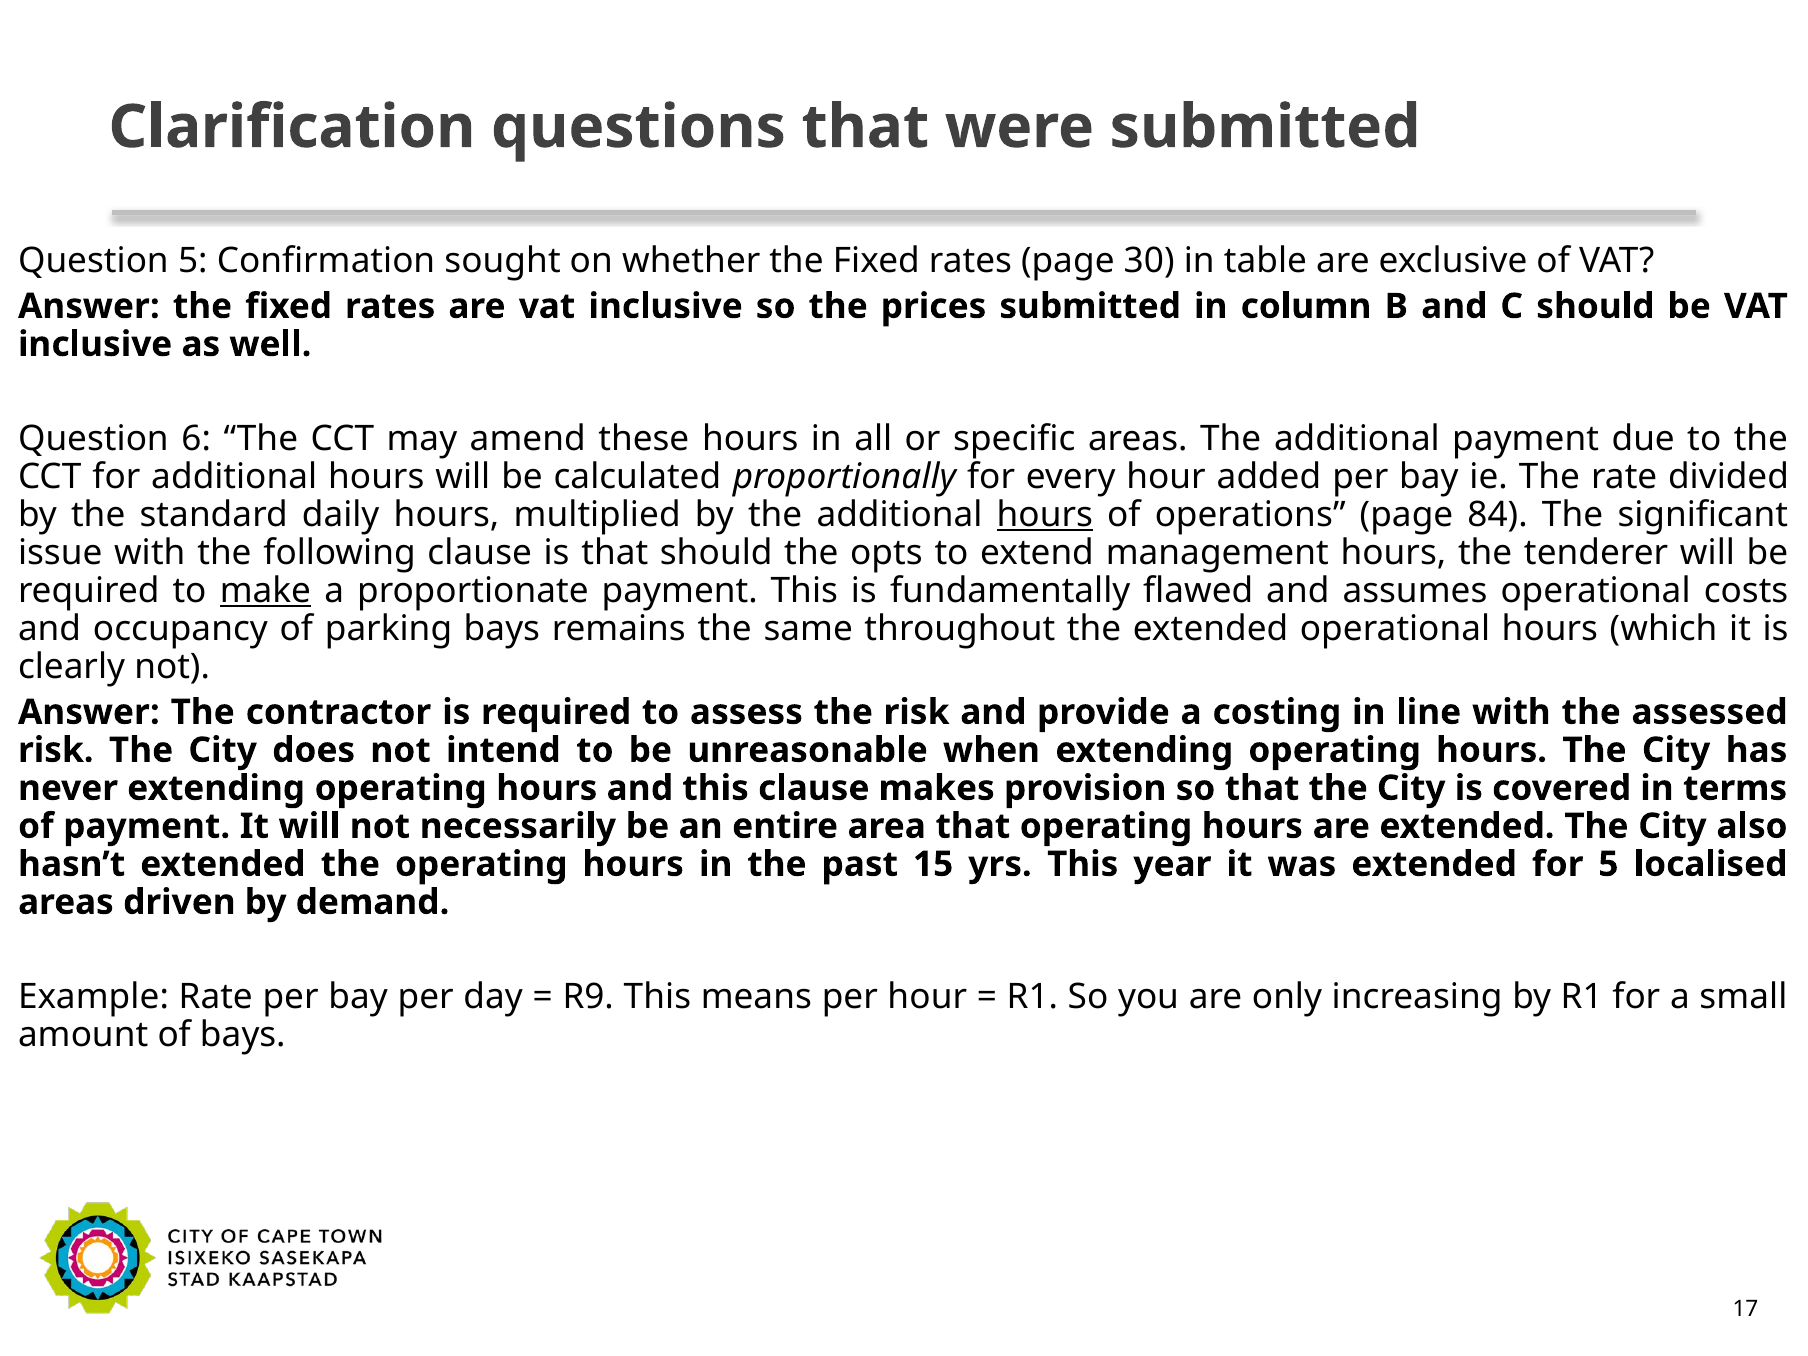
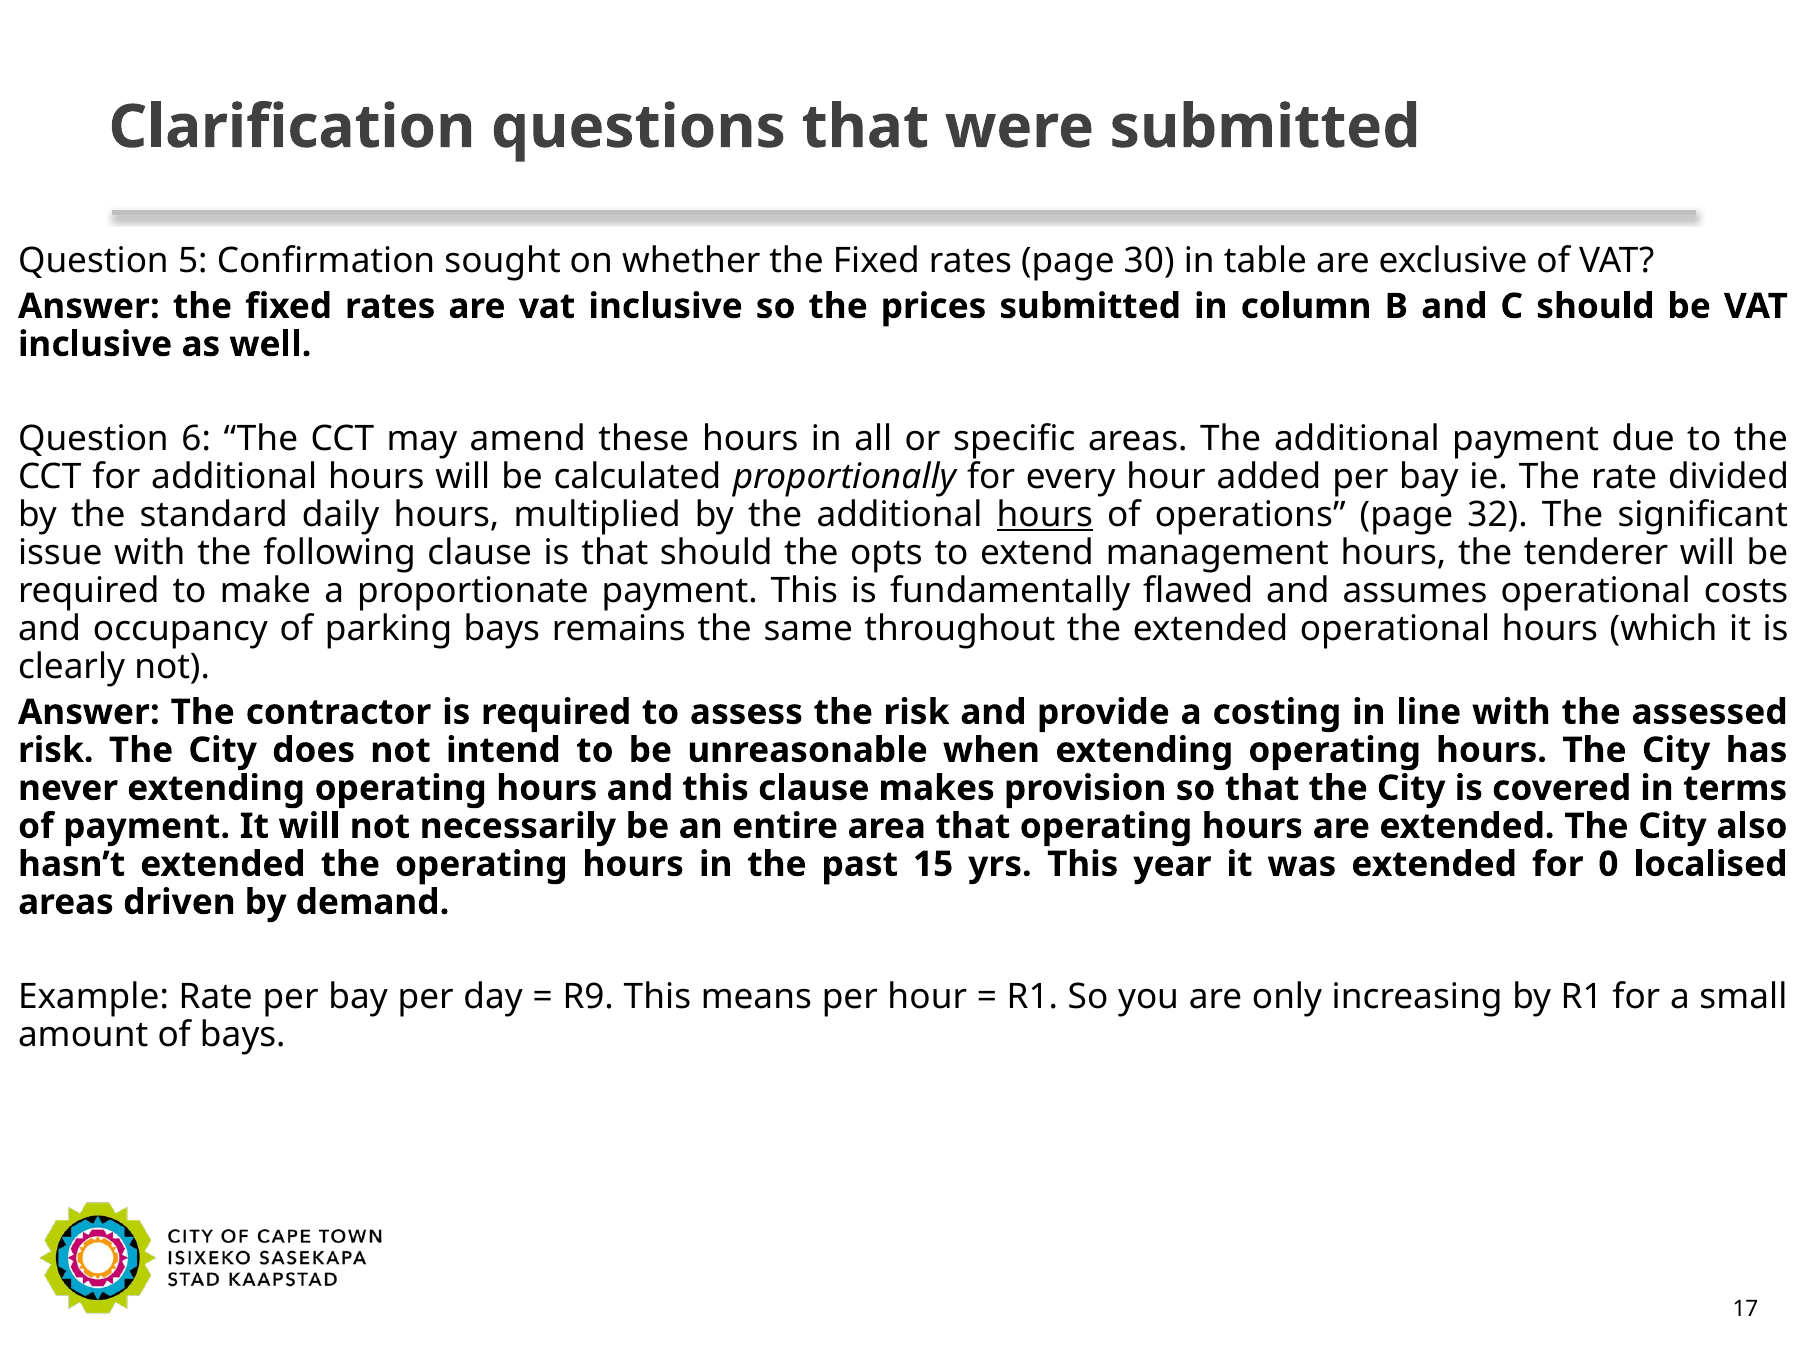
84: 84 -> 32
make underline: present -> none
for 5: 5 -> 0
